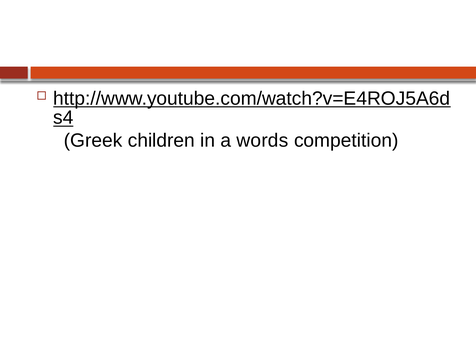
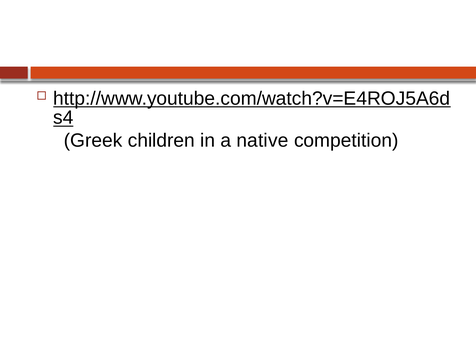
words: words -> native
